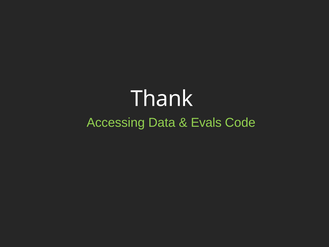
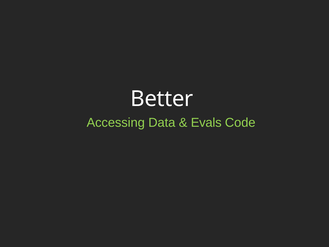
Thank: Thank -> Better
